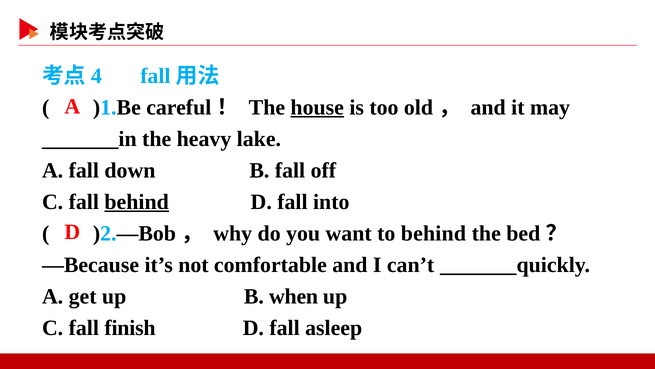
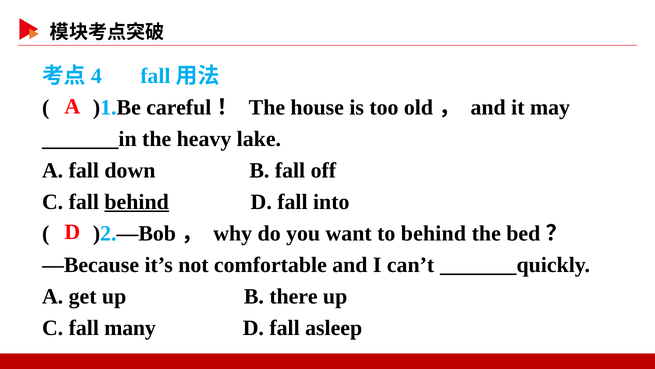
house underline: present -> none
when: when -> there
finish: finish -> many
